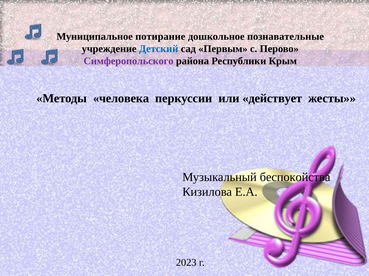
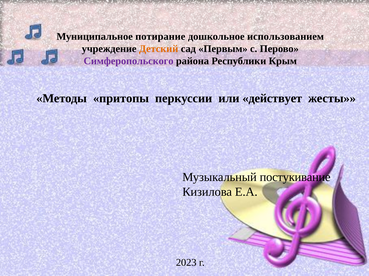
познавательные: познавательные -> использованием
Детский colour: blue -> orange
человека: человека -> притопы
беспокойства: беспокойства -> постукивание
